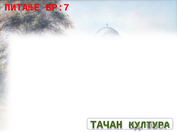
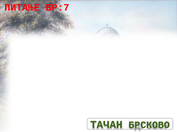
КУЛТУРА: КУЛТУРА -> БРСКОВО
